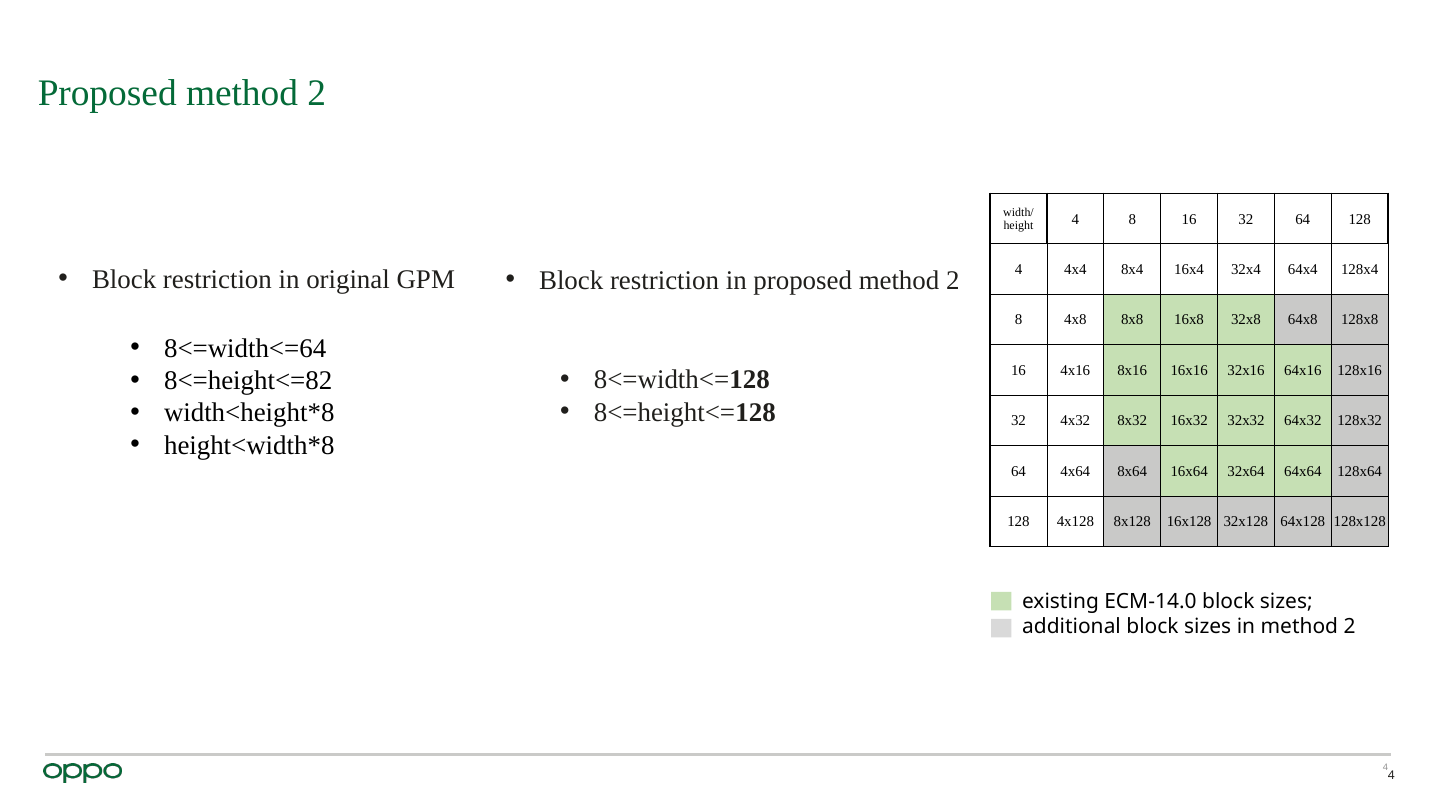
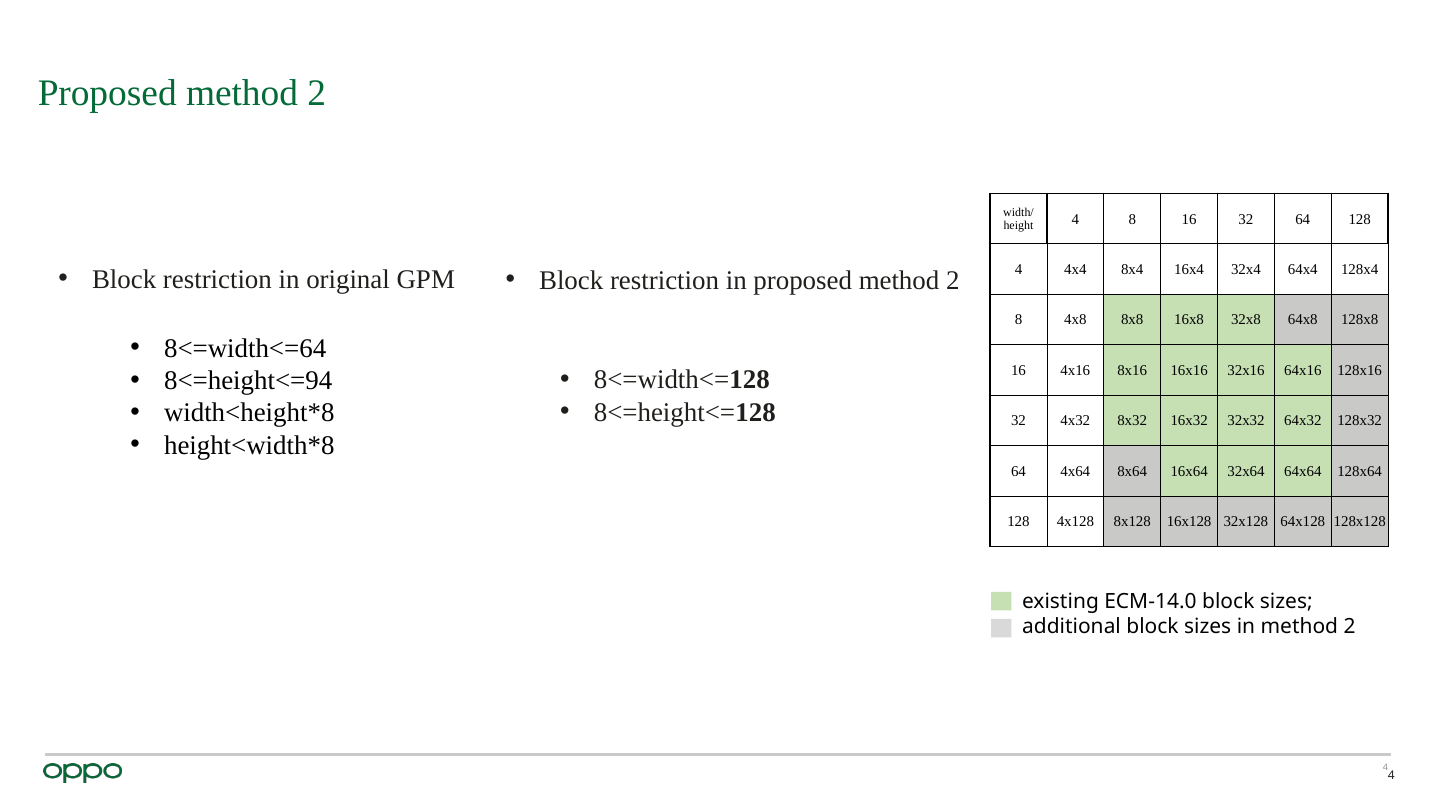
8<=height<=82: 8<=height<=82 -> 8<=height<=94
